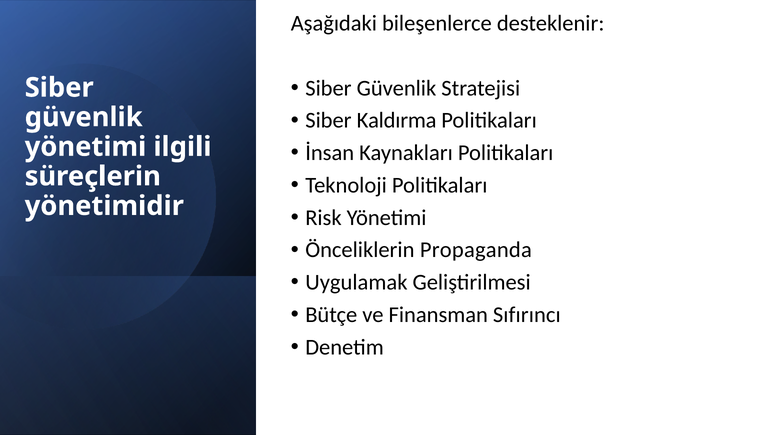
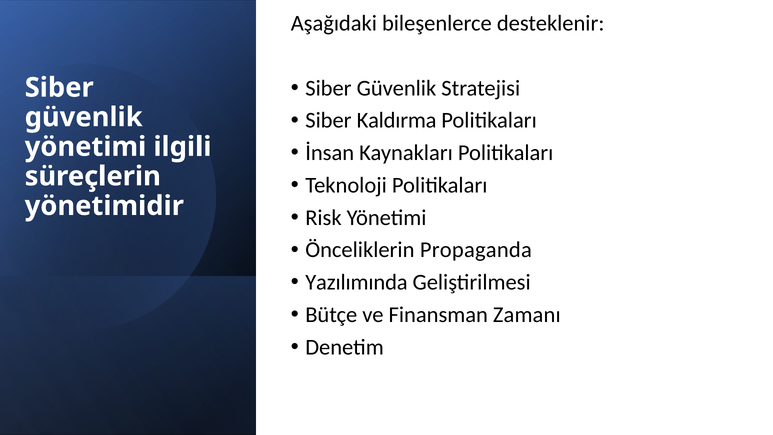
Uygulamak: Uygulamak -> Yazılımında
Sıfırıncı: Sıfırıncı -> Zamanı
